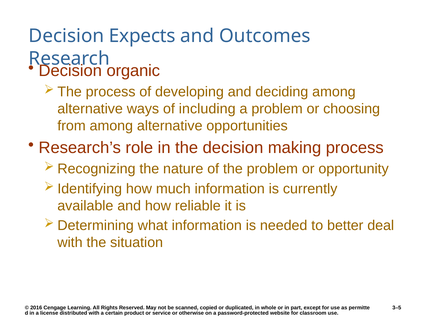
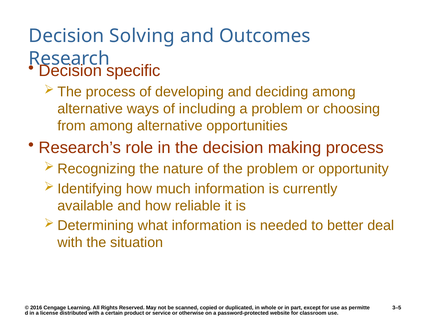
Expects: Expects -> Solving
organic: organic -> specific
